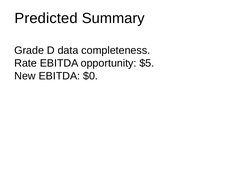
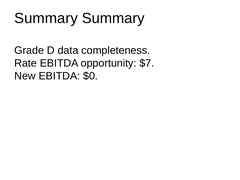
Predicted at (46, 18): Predicted -> Summary
$5: $5 -> $7
